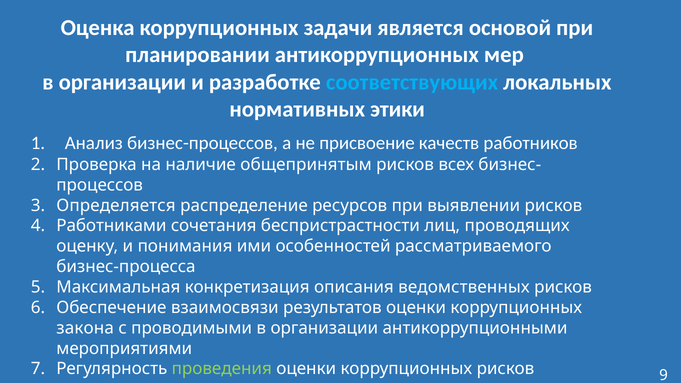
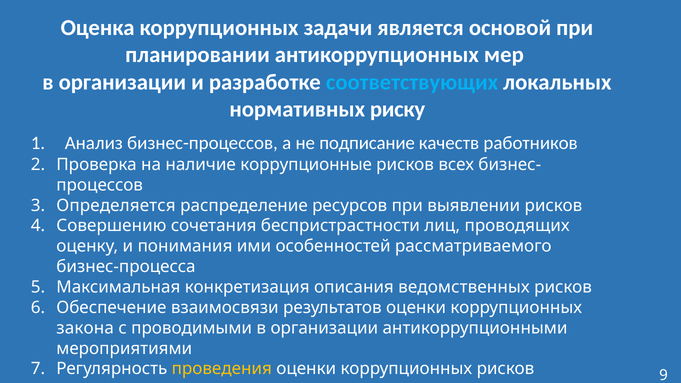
этики: этики -> риску
присвоение: присвоение -> подписание
общепринятым: общепринятым -> коррупционные
Работниками: Работниками -> Совершению
проведения colour: light green -> yellow
